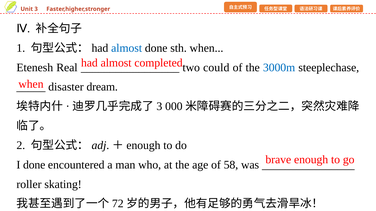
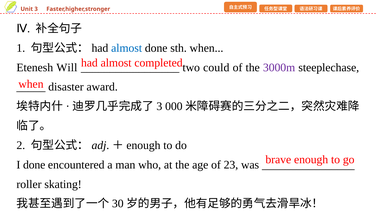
Real: Real -> Will
3000m colour: blue -> purple
dream: dream -> award
58: 58 -> 23
72: 72 -> 30
